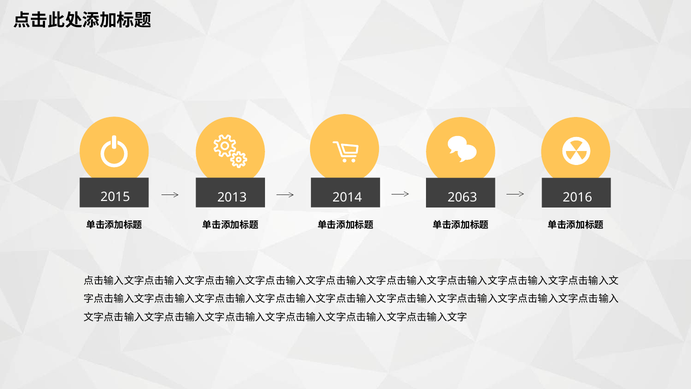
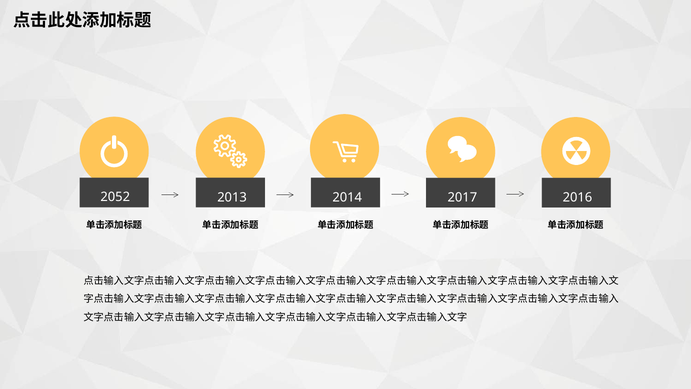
2015: 2015 -> 2052
2063: 2063 -> 2017
